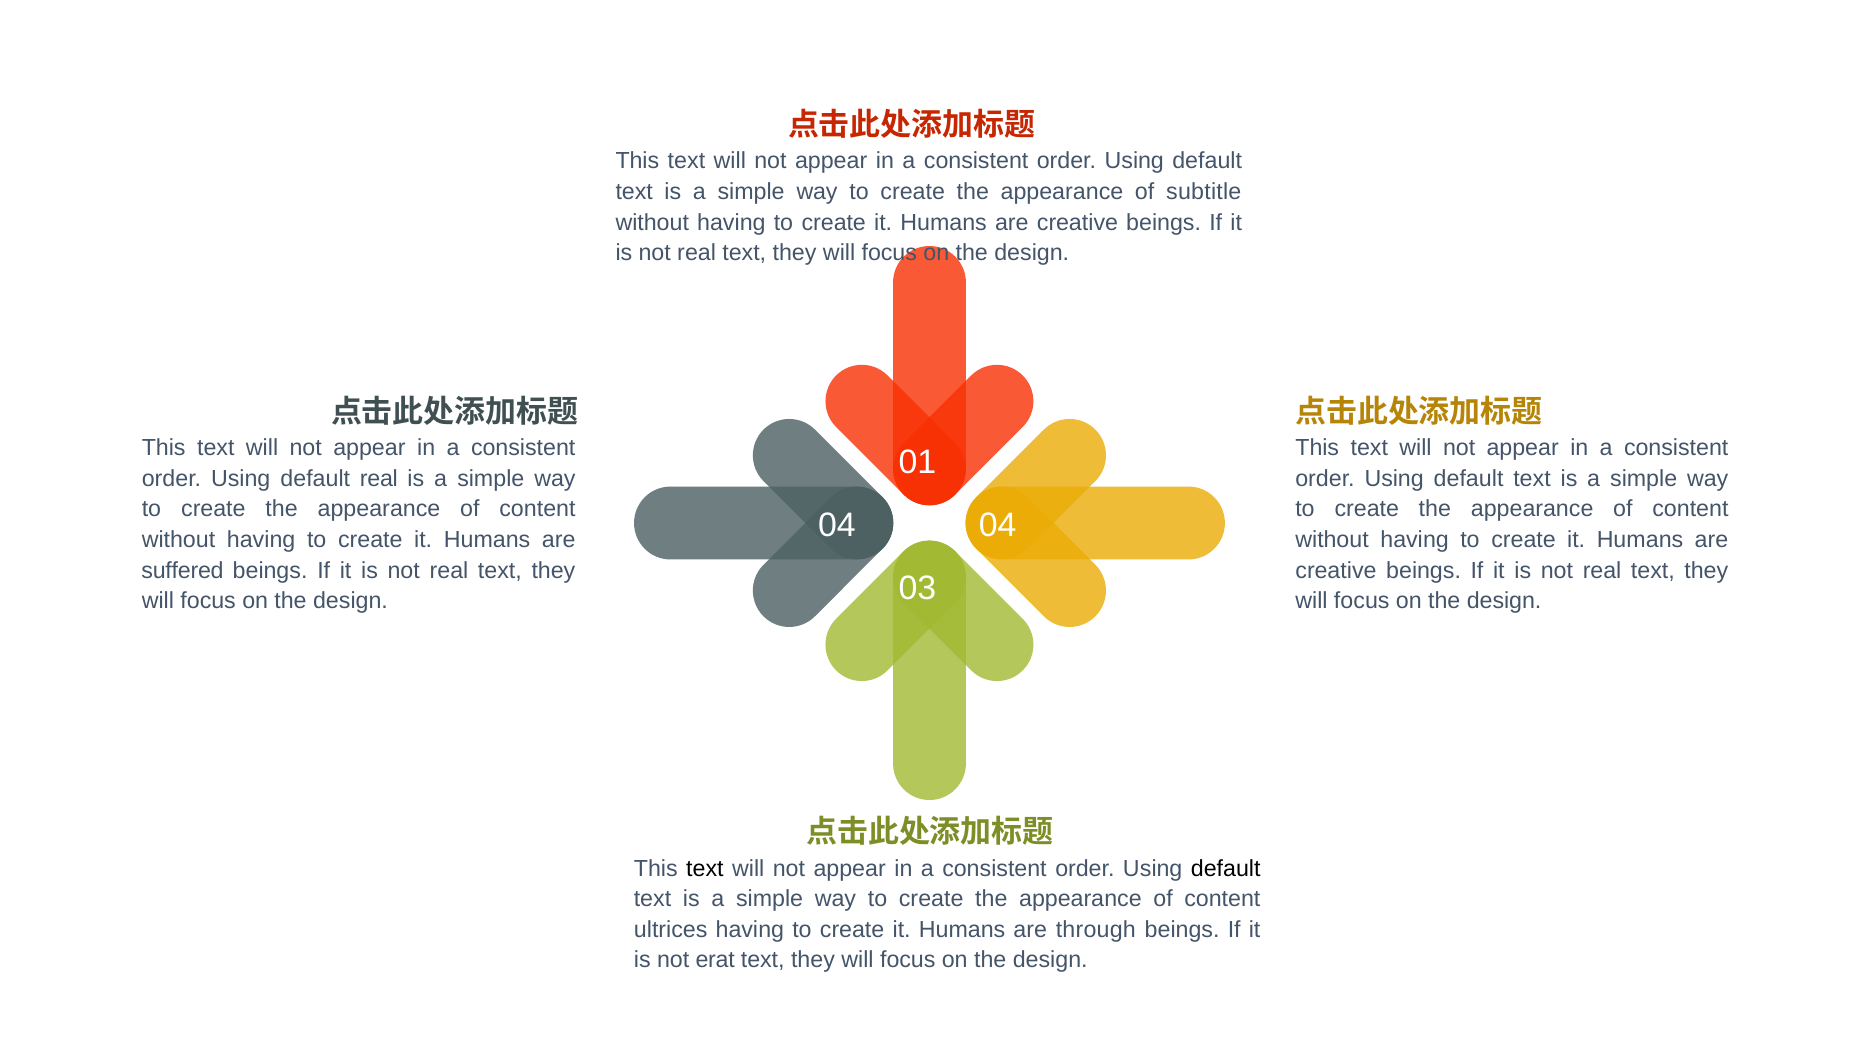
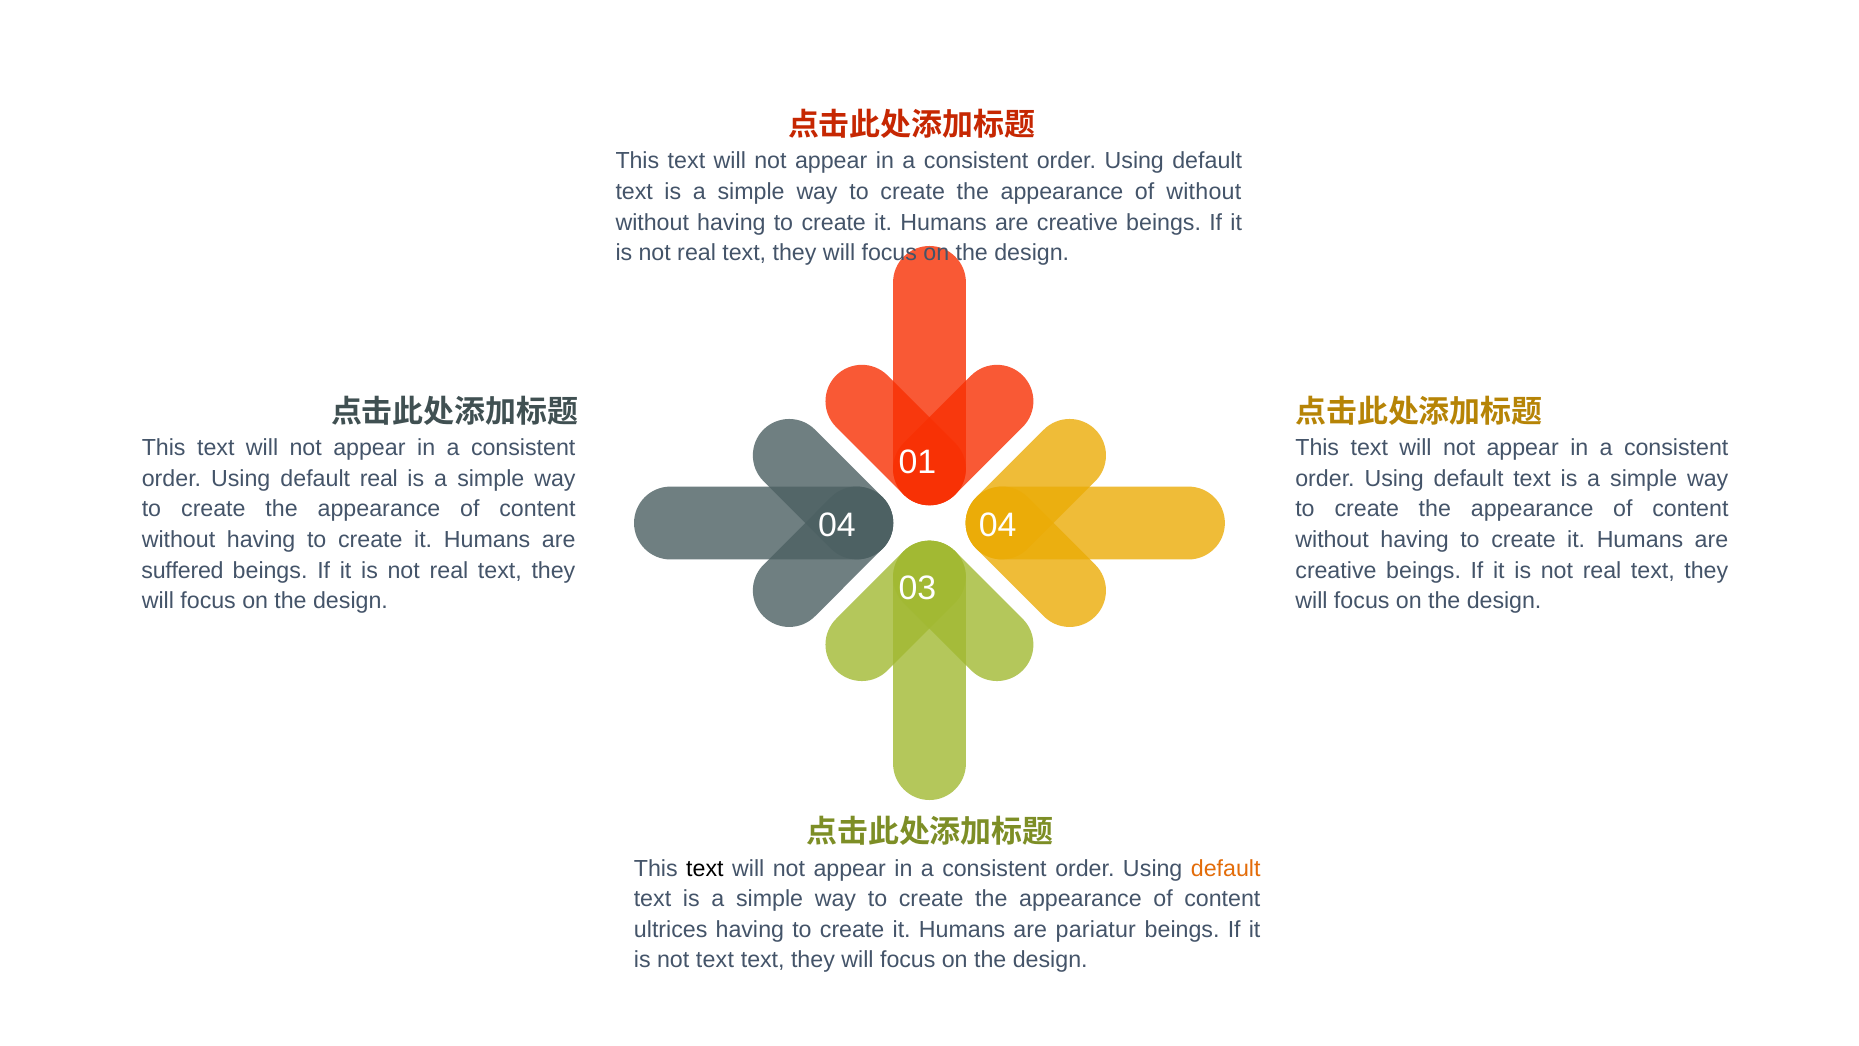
of subtitle: subtitle -> without
default at (1226, 868) colour: black -> orange
through: through -> pariatur
not erat: erat -> text
